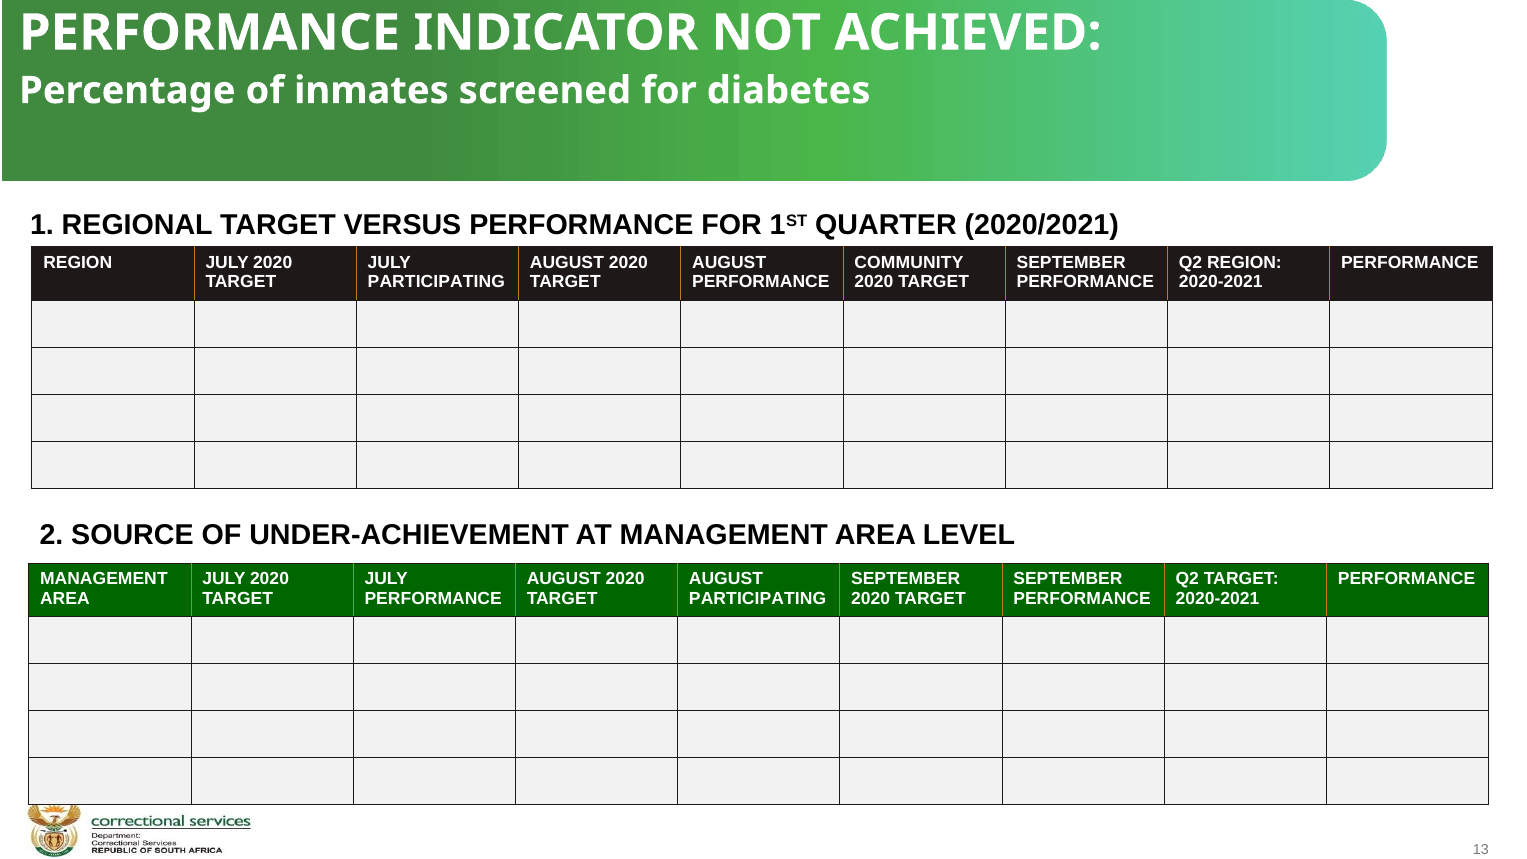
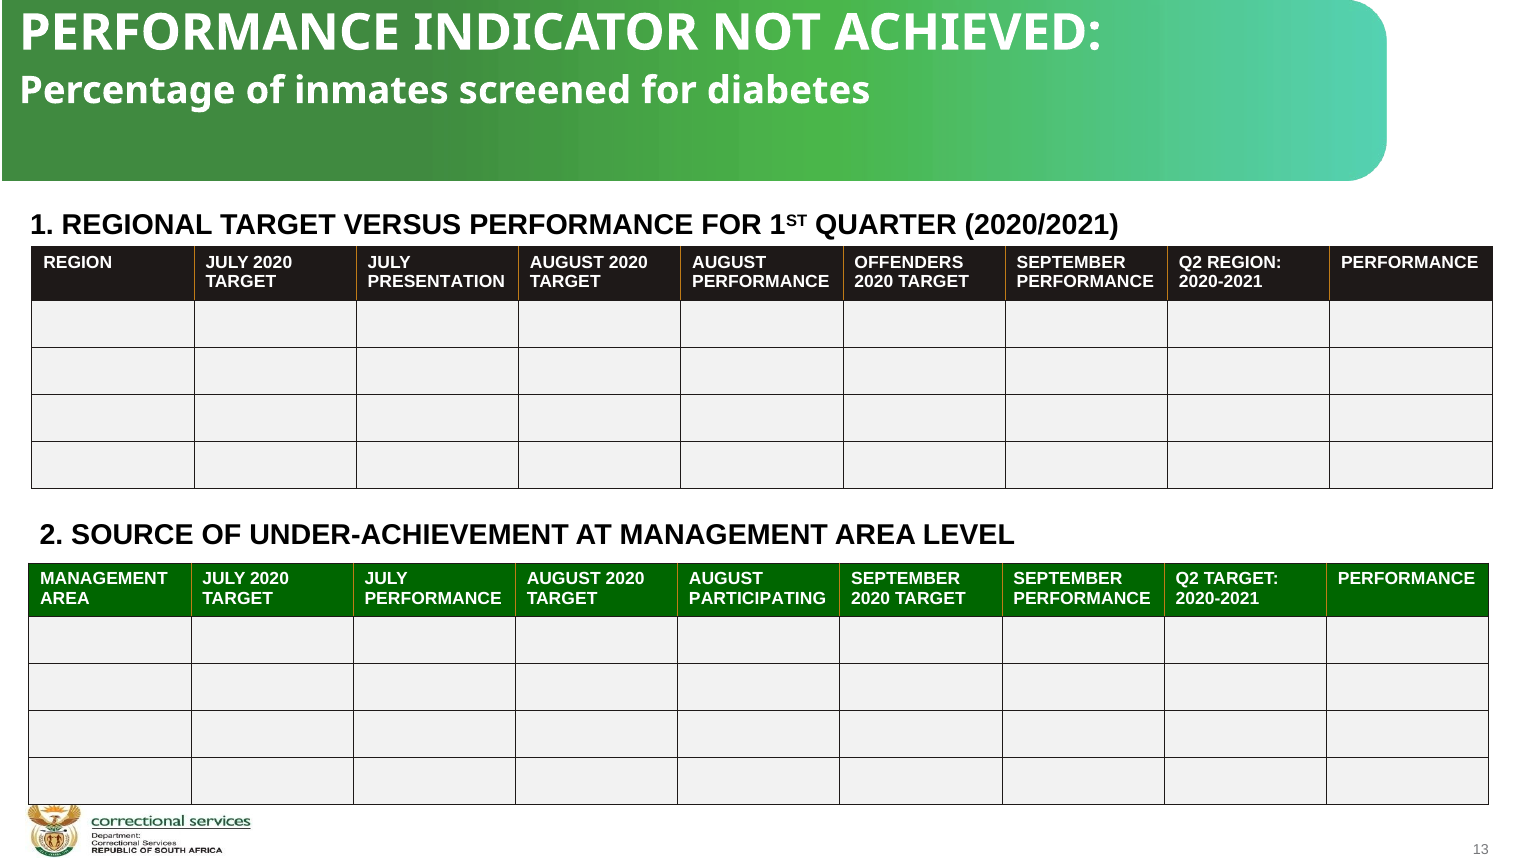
COMMUNITY: COMMUNITY -> OFFENDERS
PARTICIPATING at (436, 282): PARTICIPATING -> PRESENTATION
